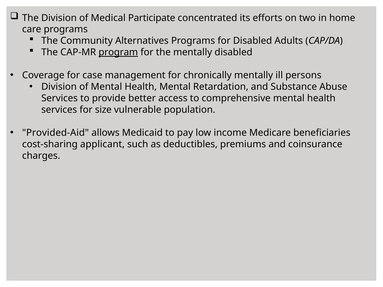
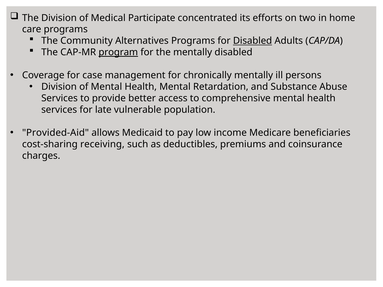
Disabled at (253, 41) underline: none -> present
size: size -> late
applicant: applicant -> receiving
